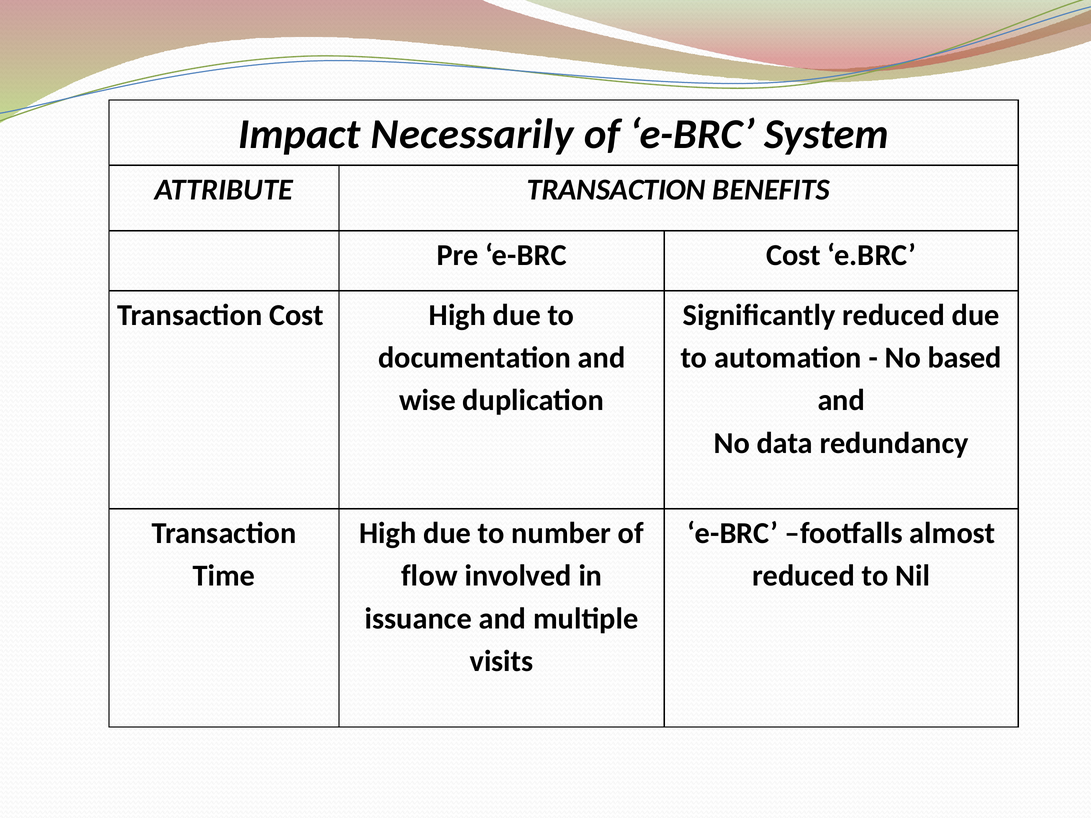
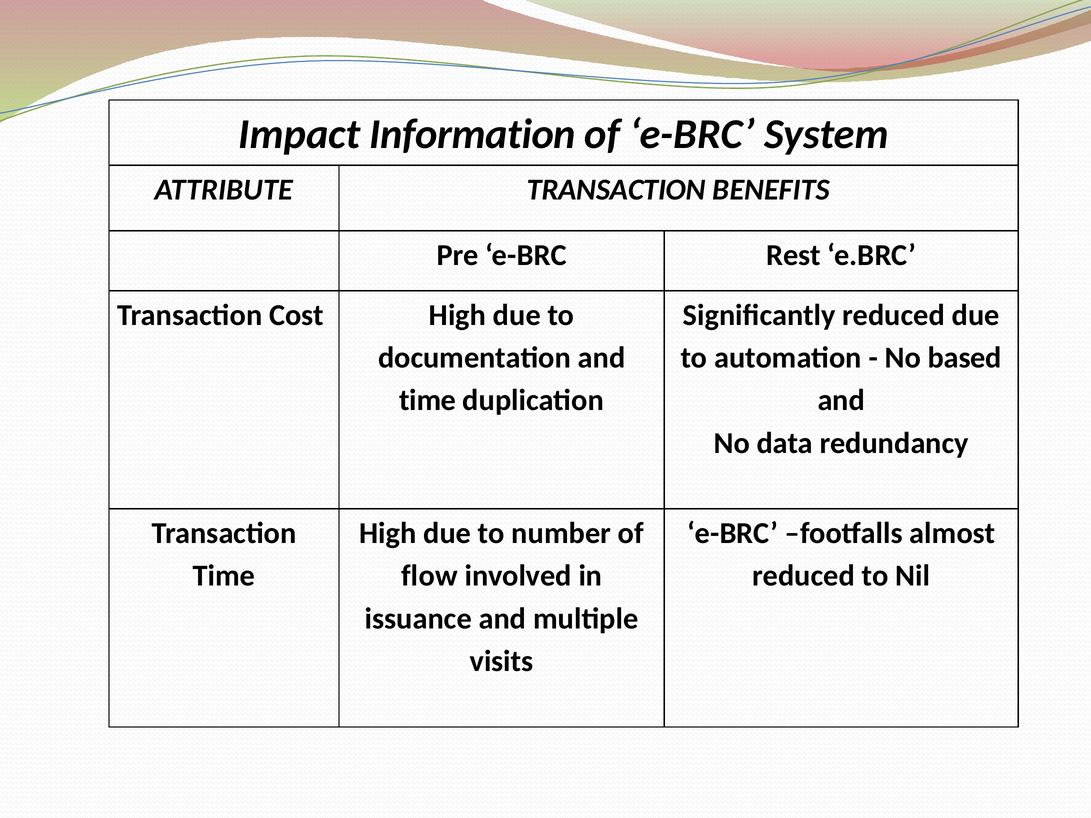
Necessarily: Necessarily -> Information
e-BRC Cost: Cost -> Rest
wise at (428, 401): wise -> time
